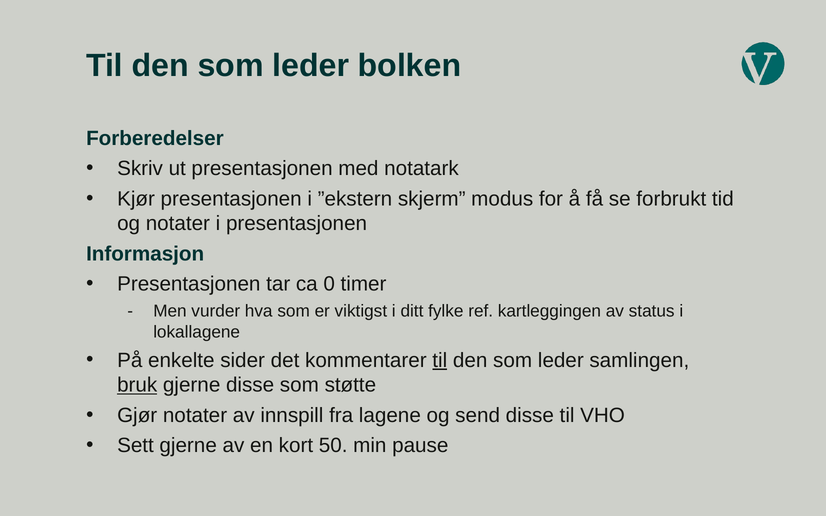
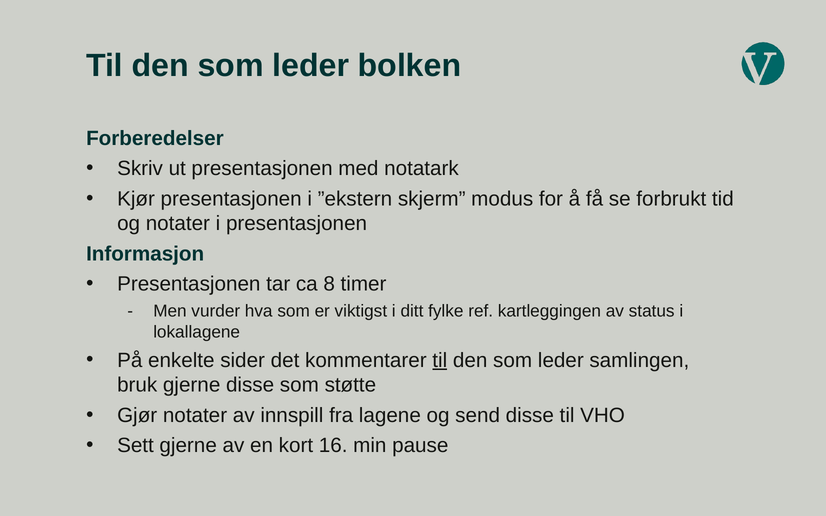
0: 0 -> 8
bruk underline: present -> none
50: 50 -> 16
